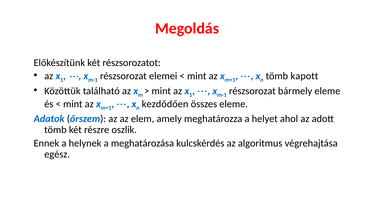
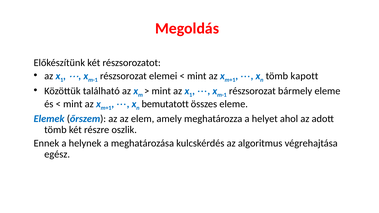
kezdődően: kezdődően -> bemutatott
Adatok: Adatok -> Elemek
